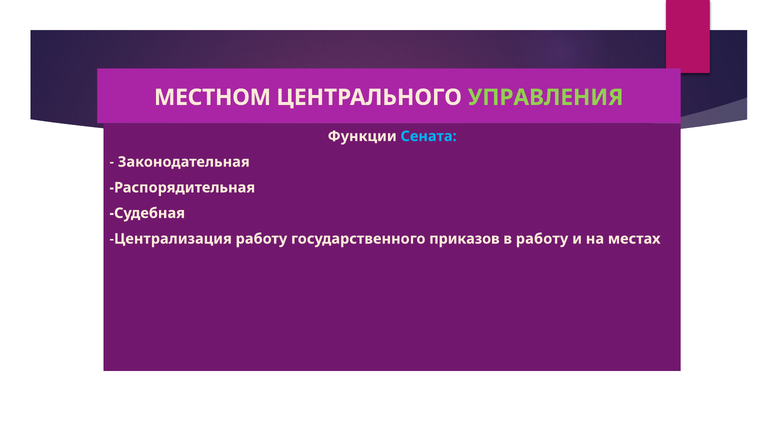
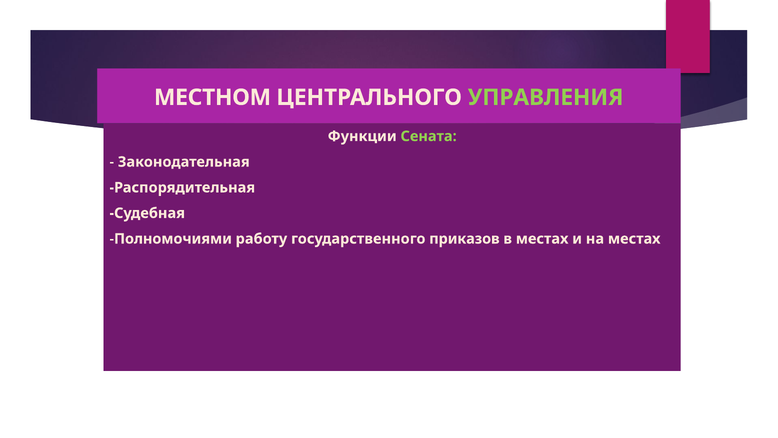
Сената colour: light blue -> light green
Централизация: Централизация -> Полномочиями
в работу: работу -> местах
